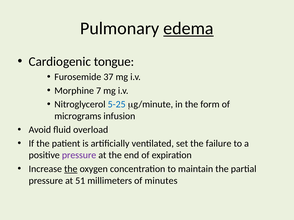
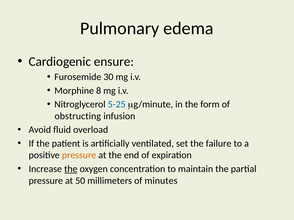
edema underline: present -> none
tongue: tongue -> ensure
37: 37 -> 30
7: 7 -> 8
micrograms: micrograms -> obstructing
pressure at (79, 156) colour: purple -> orange
51: 51 -> 50
